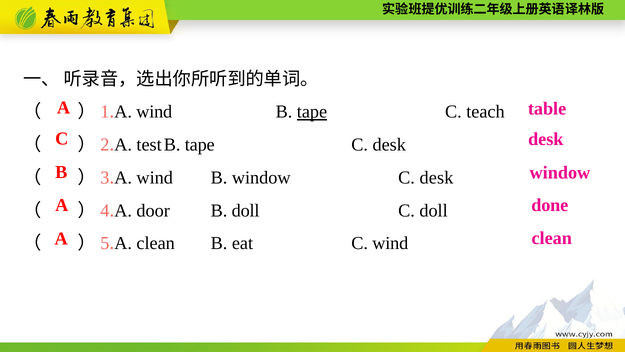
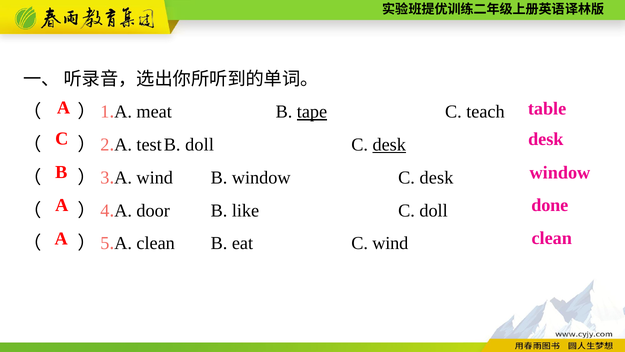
wind at (154, 112): wind -> meat
tape at (200, 145): tape -> doll
desk at (389, 145) underline: none -> present
B doll: doll -> like
